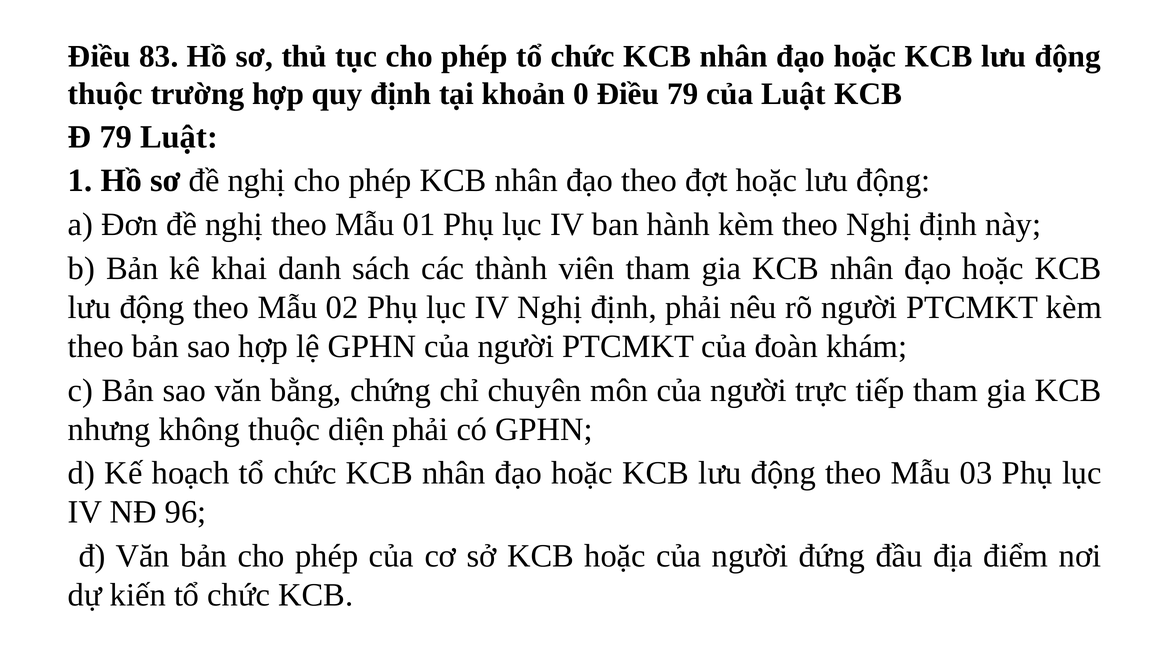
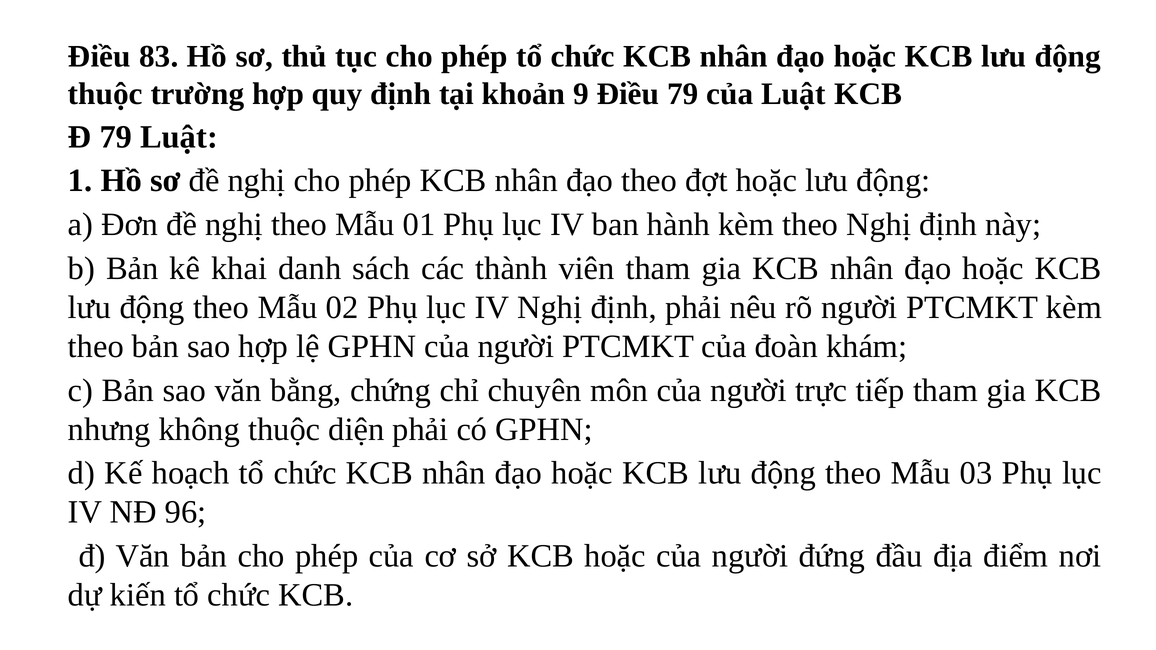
0: 0 -> 9
